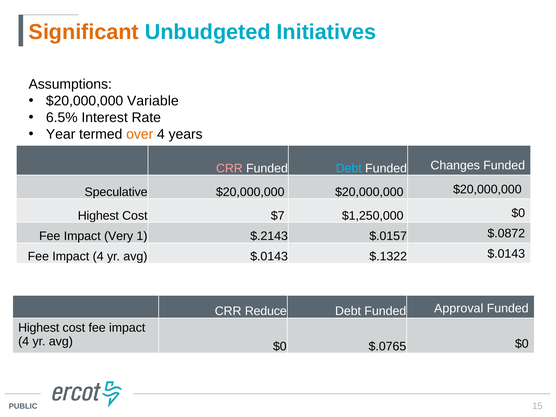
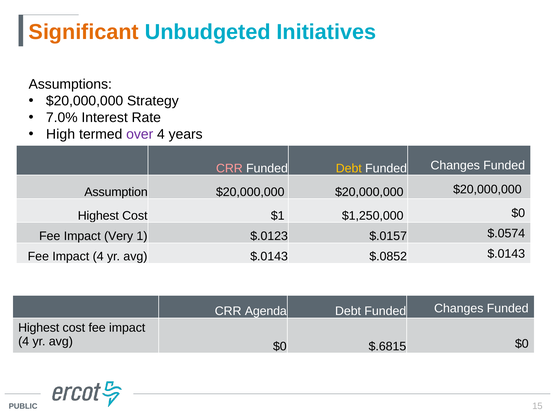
Variable: Variable -> Strategy
6.5%: 6.5% -> 7.0%
Year: Year -> High
over colour: orange -> purple
Debt at (349, 168) colour: light blue -> yellow
Speculative: Speculative -> Assumption
$7: $7 -> $1
$.2143: $.2143 -> $.0123
$.0872: $.0872 -> $.0574
$.1322: $.1322 -> $.0852
Reduce: Reduce -> Agenda
Approval at (459, 308): Approval -> Changes
$.0765: $.0765 -> $.6815
